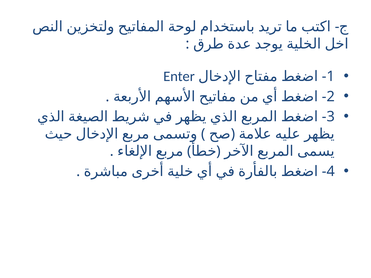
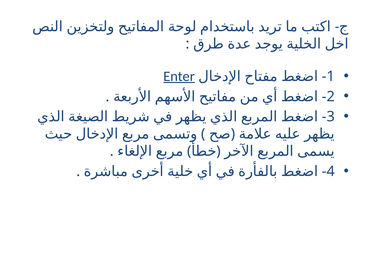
Enter underline: none -> present
